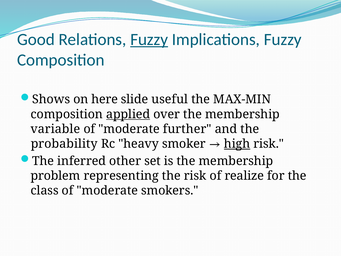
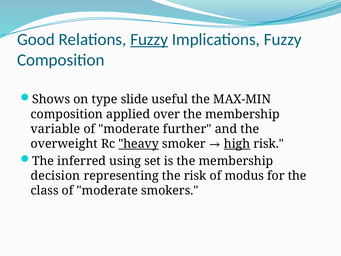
here: here -> type
applied underline: present -> none
probability: probability -> overweight
heavy underline: none -> present
other: other -> using
problem: problem -> decision
realize: realize -> modus
